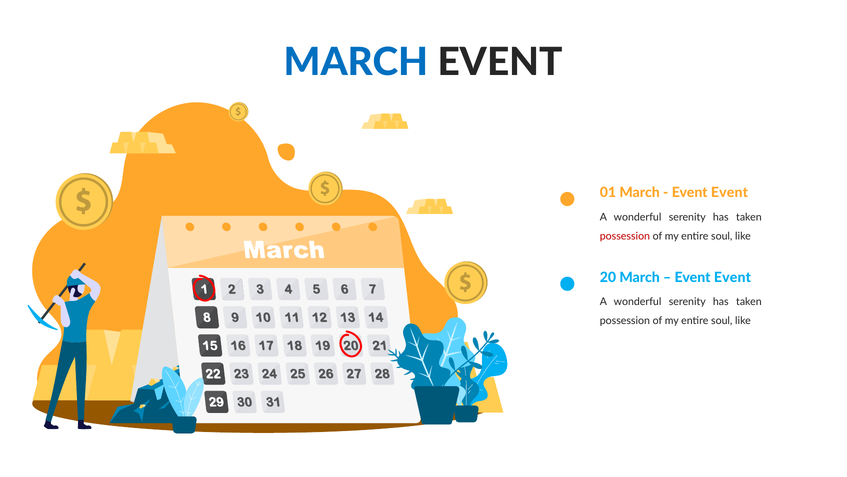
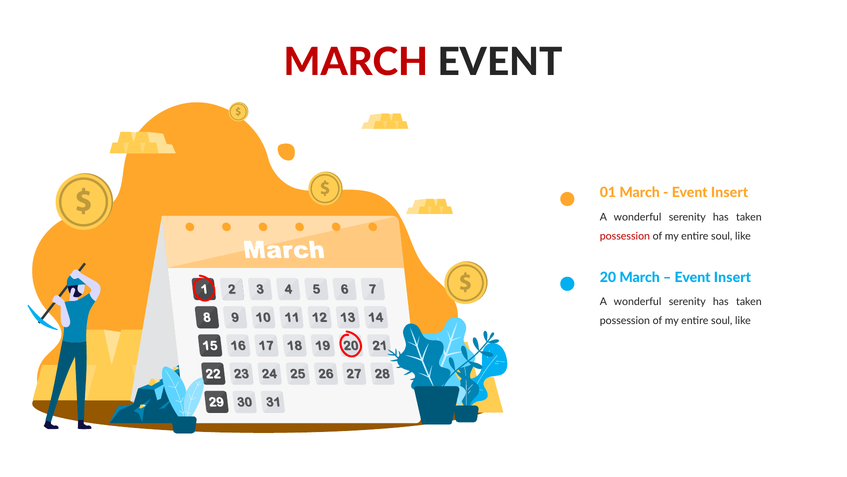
MARCH at (356, 62) colour: blue -> red
Event at (729, 193): Event -> Insert
Event at (732, 277): Event -> Insert
